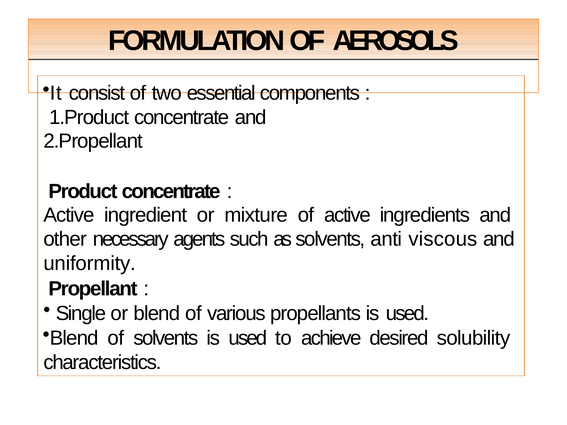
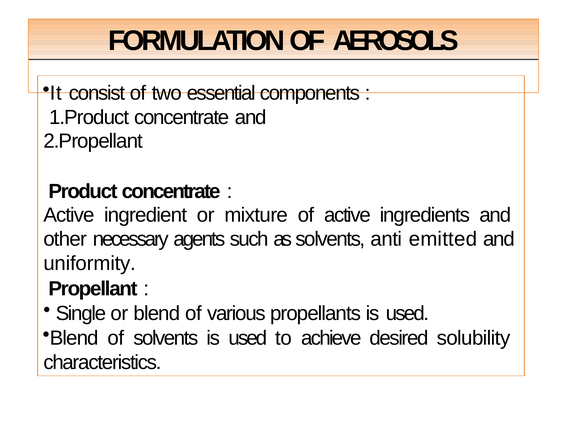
viscous: viscous -> emitted
